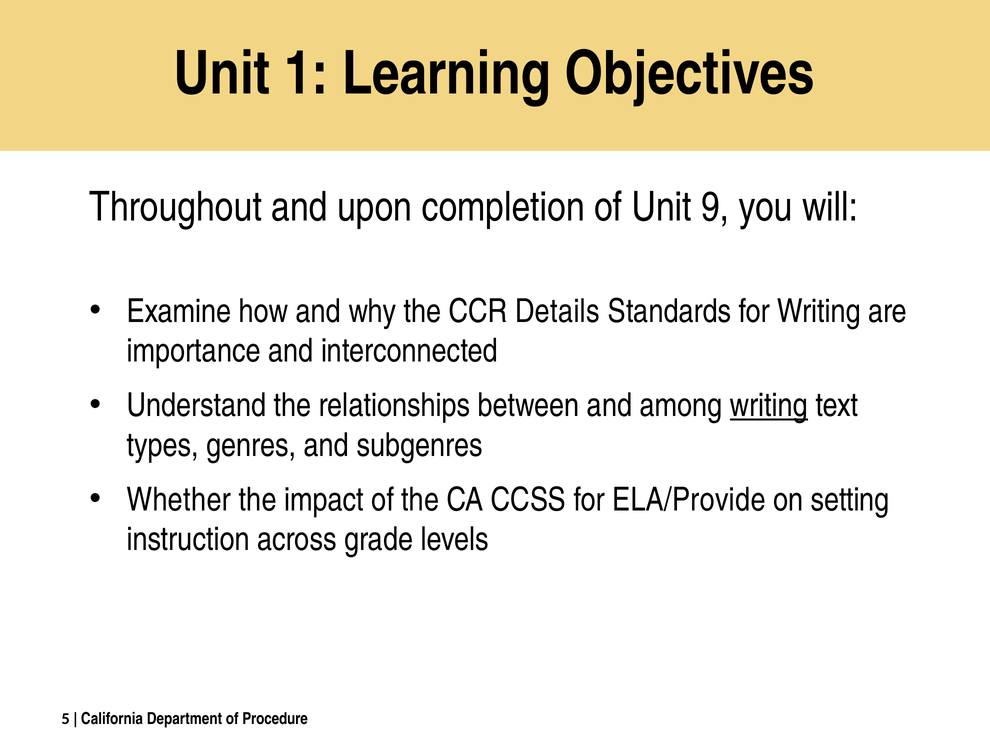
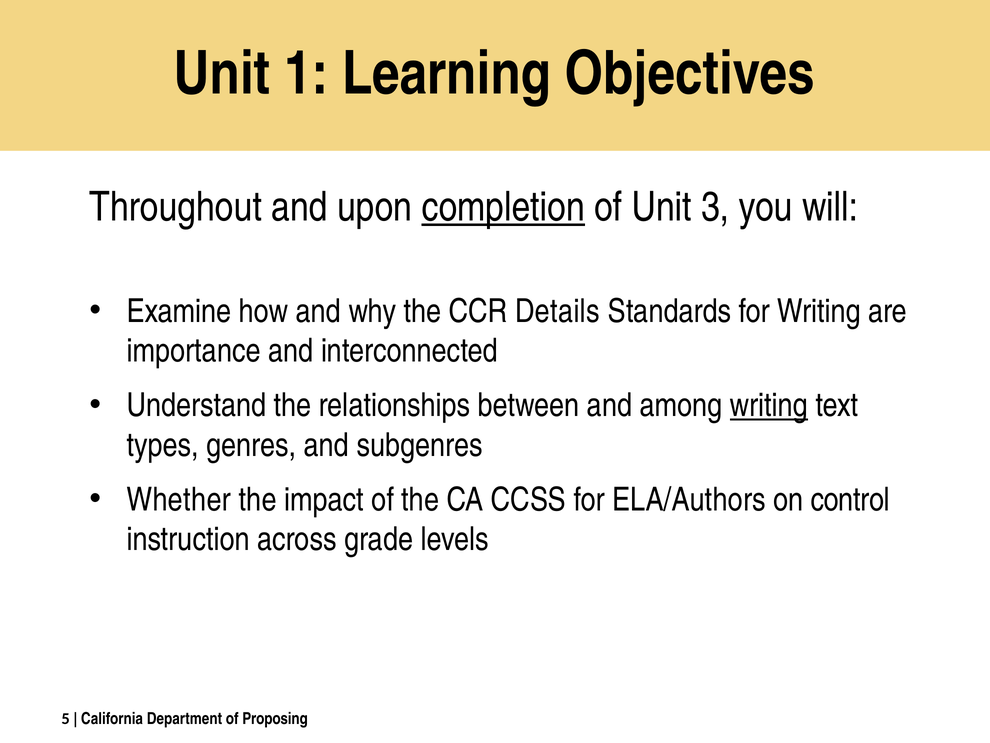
completion underline: none -> present
9: 9 -> 3
ELA/Provide: ELA/Provide -> ELA/Authors
setting: setting -> control
Procedure: Procedure -> Proposing
